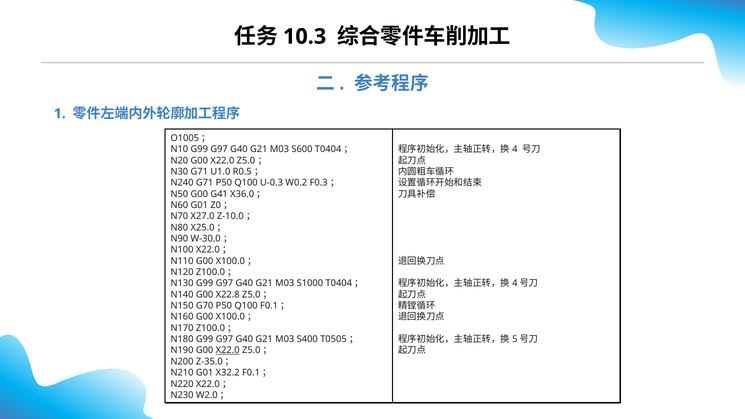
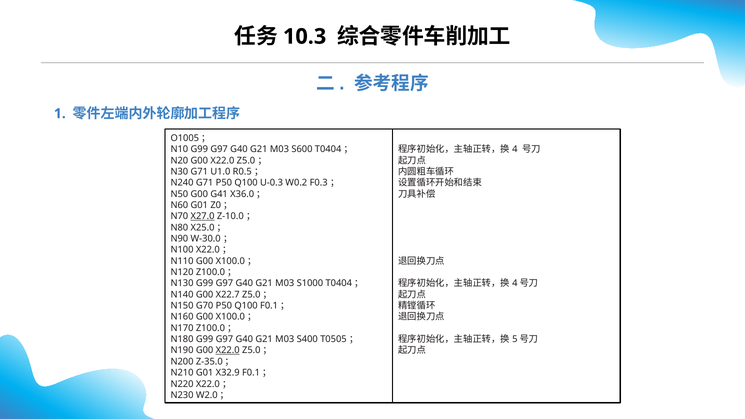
X27.0 underline: none -> present
X22.8: X22.8 -> X22.7
X32.2: X32.2 -> X32.9
